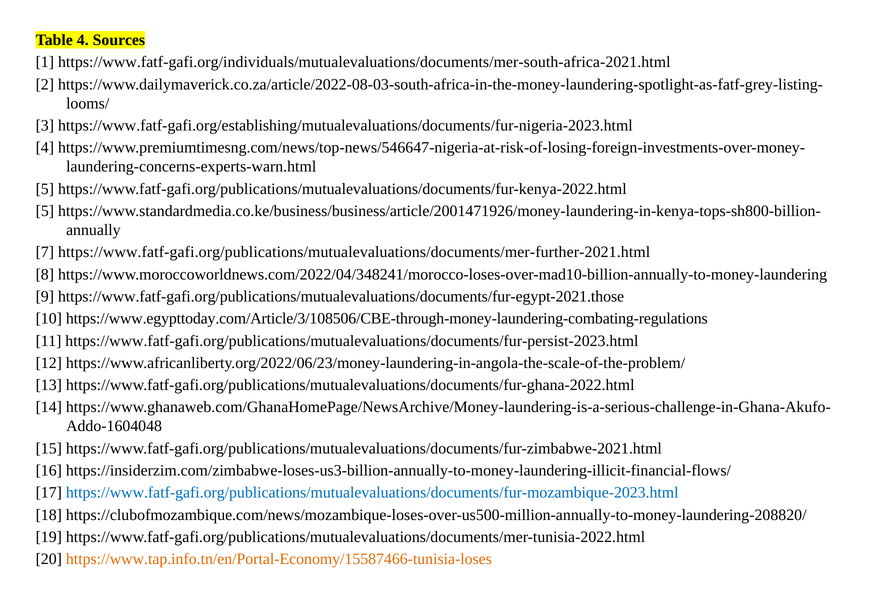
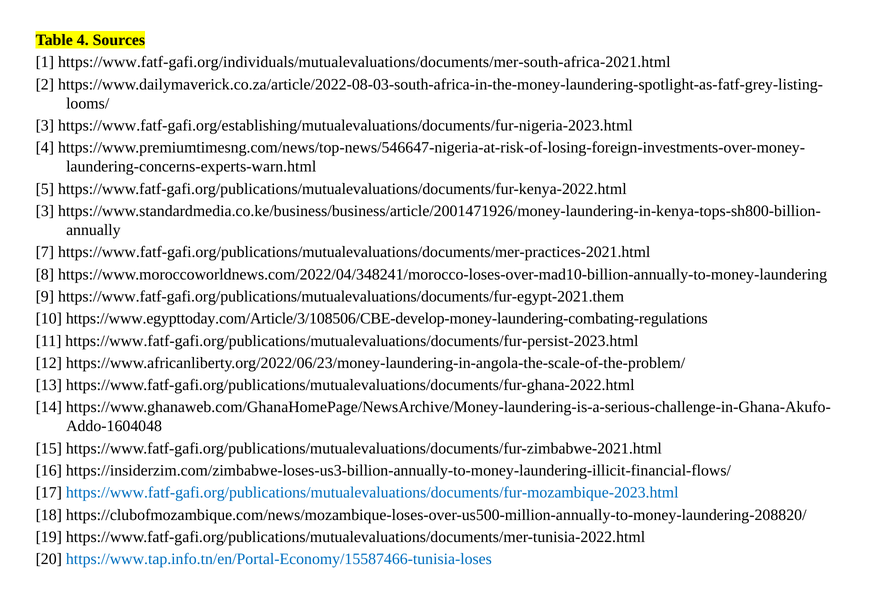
5 at (45, 211): 5 -> 3
https://www.fatf-gafi.org/publications/mutualevaluations/documents/mer-further-2021.html: https://www.fatf-gafi.org/publications/mutualevaluations/documents/mer-further-2021.html -> https://www.fatf-gafi.org/publications/mutualevaluations/documents/mer-practices-2021.html
https://www.fatf-gafi.org/publications/mutualevaluations/documents/fur-egypt-2021.those: https://www.fatf-gafi.org/publications/mutualevaluations/documents/fur-egypt-2021.those -> https://www.fatf-gafi.org/publications/mutualevaluations/documents/fur-egypt-2021.them
https://www.egypttoday.com/Article/3/108506/CBE-through-money-laundering-combating-regulations: https://www.egypttoday.com/Article/3/108506/CBE-through-money-laundering-combating-regulations -> https://www.egypttoday.com/Article/3/108506/CBE-develop-money-laundering-combating-regulations
https://www.tap.info.tn/en/Portal-Economy/15587466-tunisia-loses colour: orange -> blue
